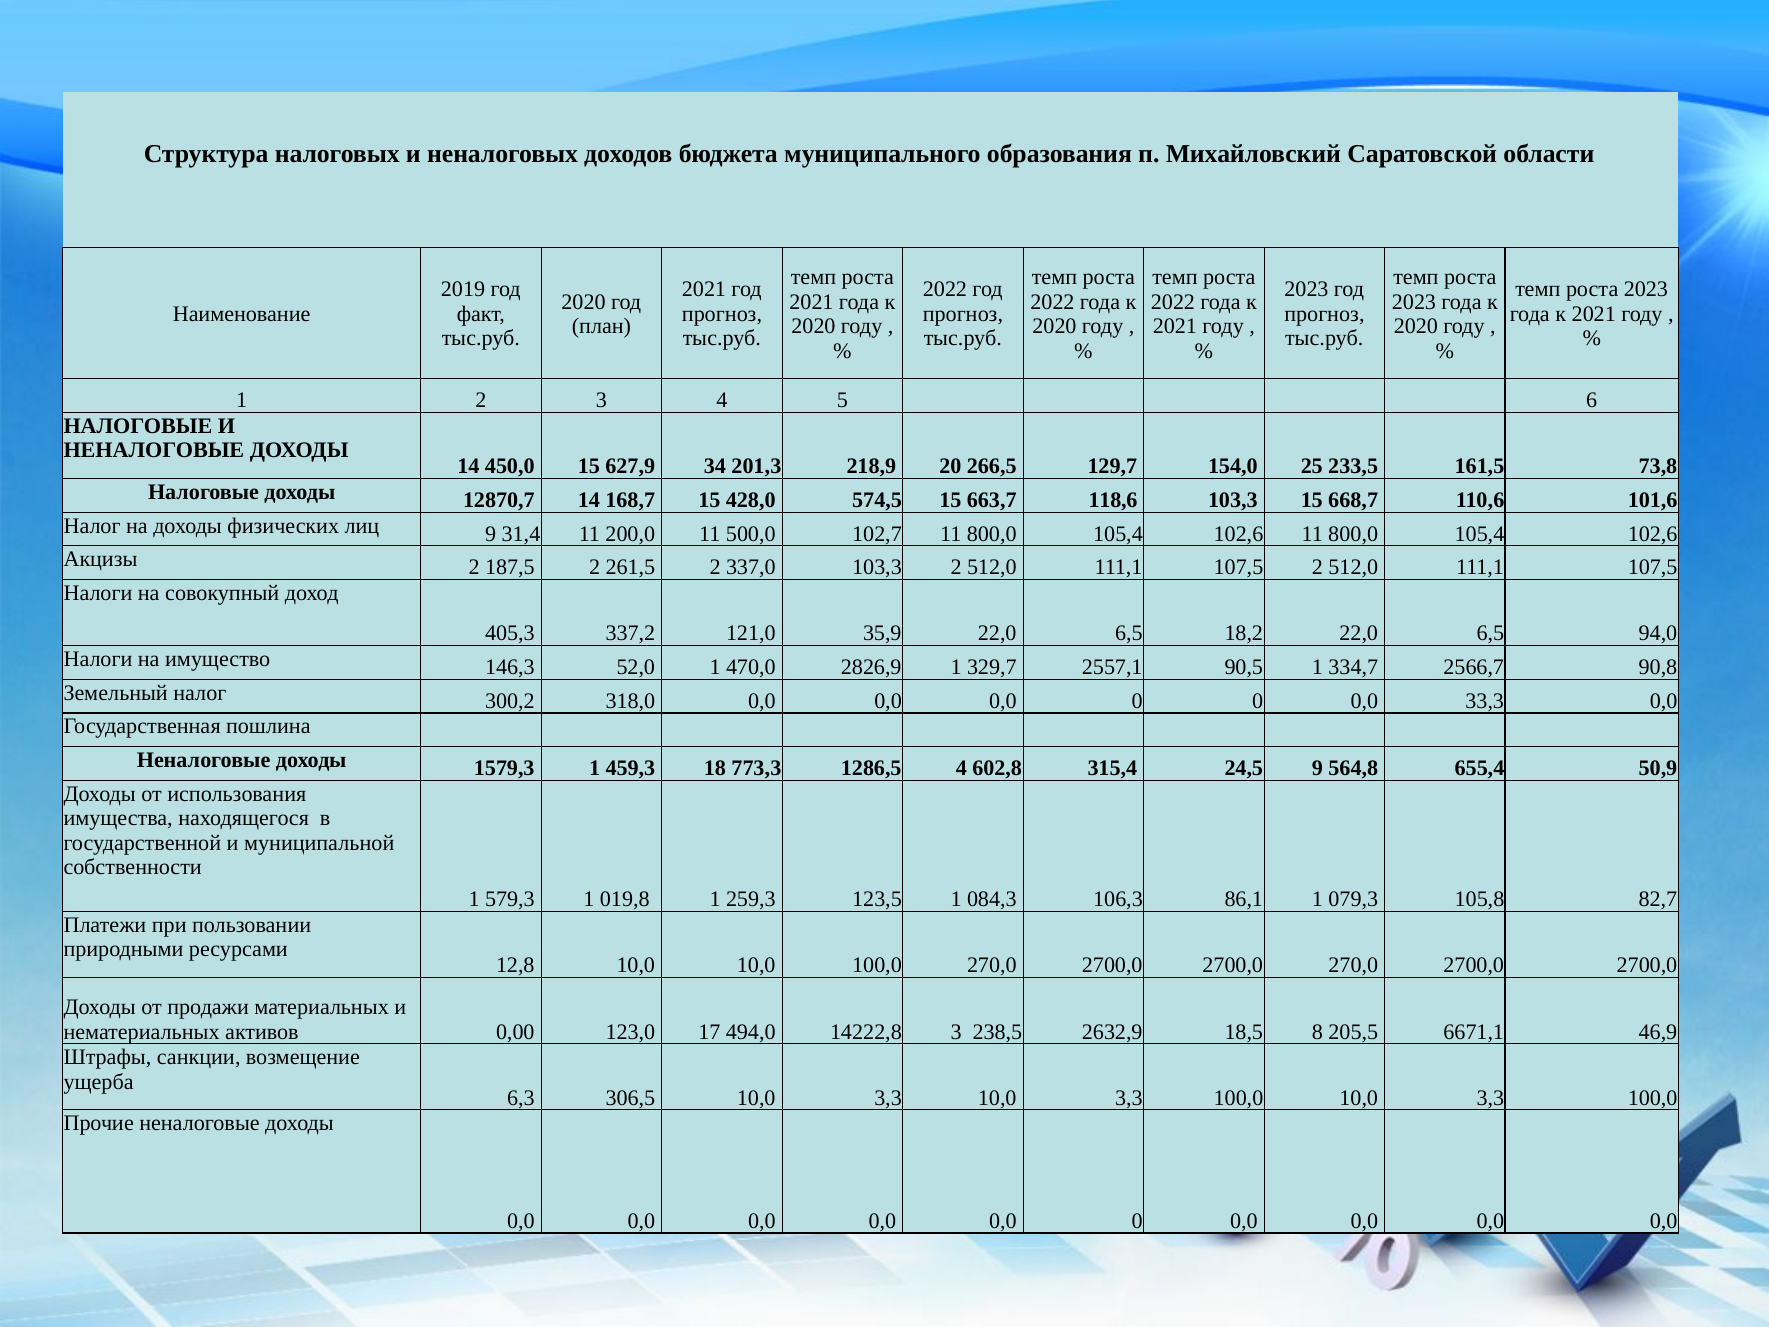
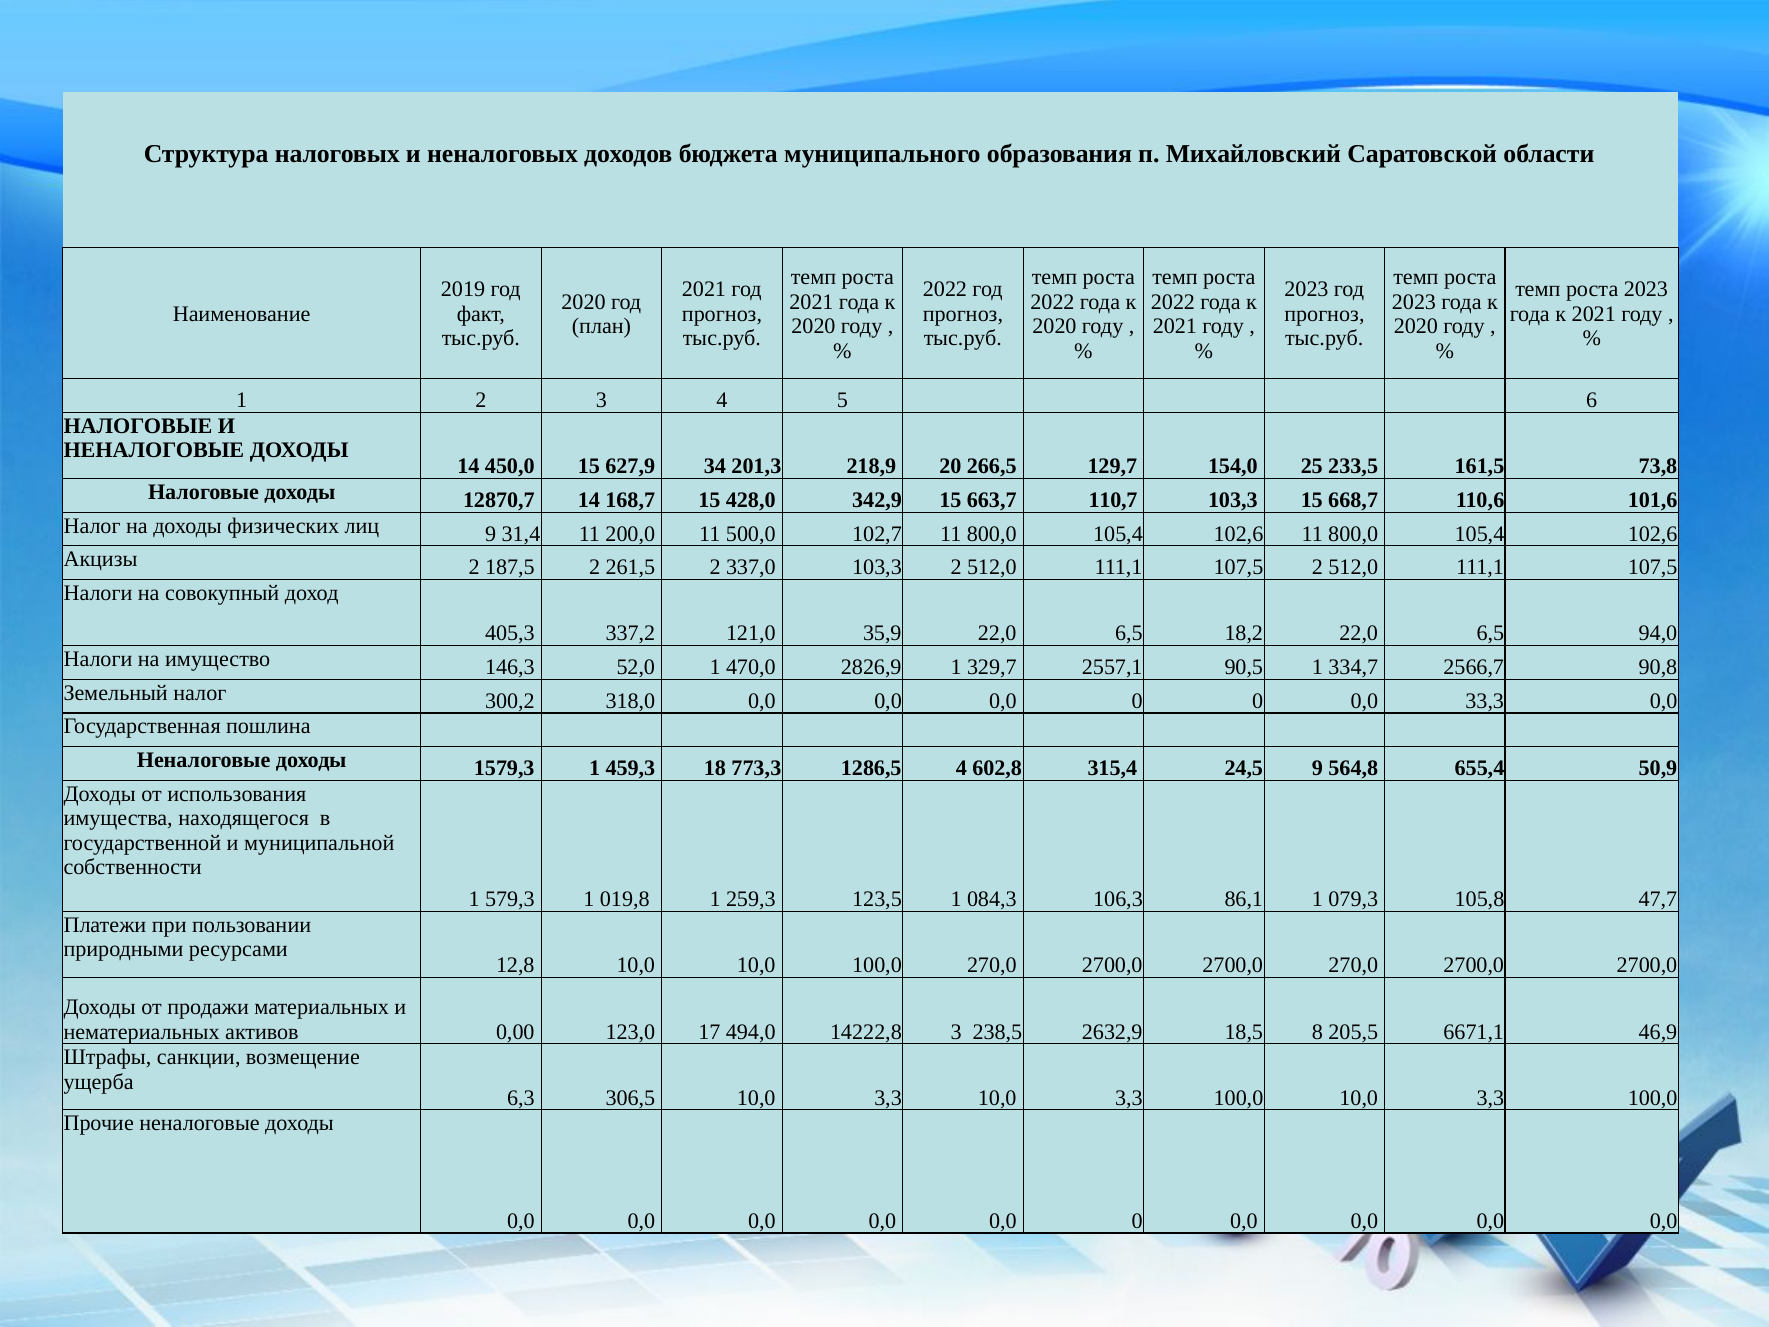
574,5: 574,5 -> 342,9
118,6: 118,6 -> 110,7
82,7: 82,7 -> 47,7
